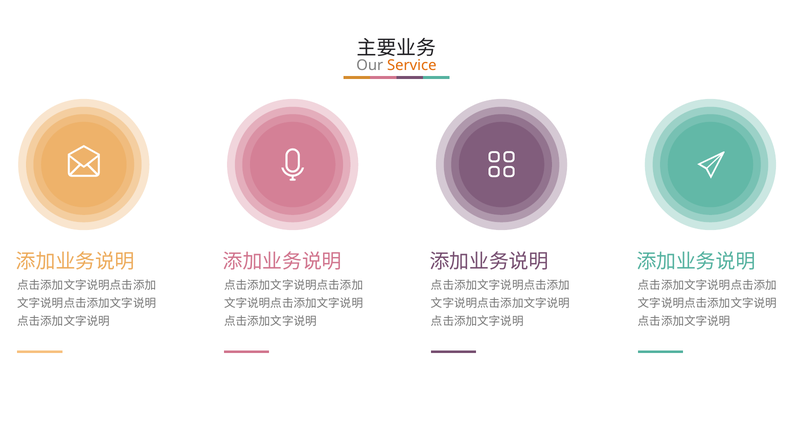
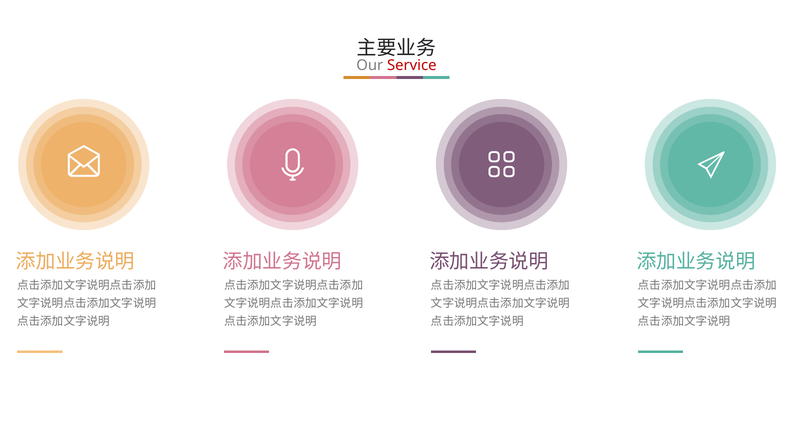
Service colour: orange -> red
